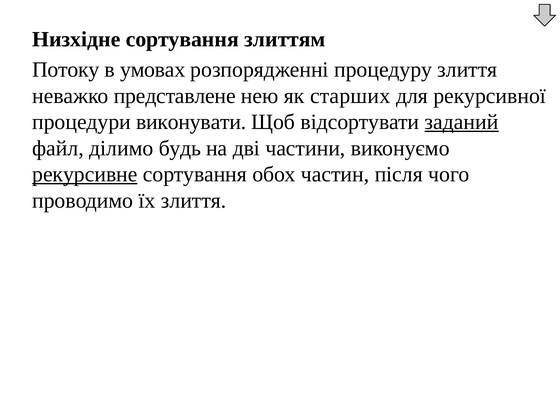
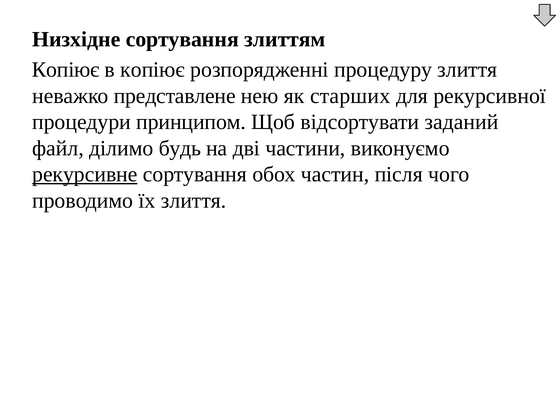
Потоку at (66, 70): Потоку -> Копіює
в умовах: умовах -> копіює
виконувати: виконувати -> принципом
заданий underline: present -> none
